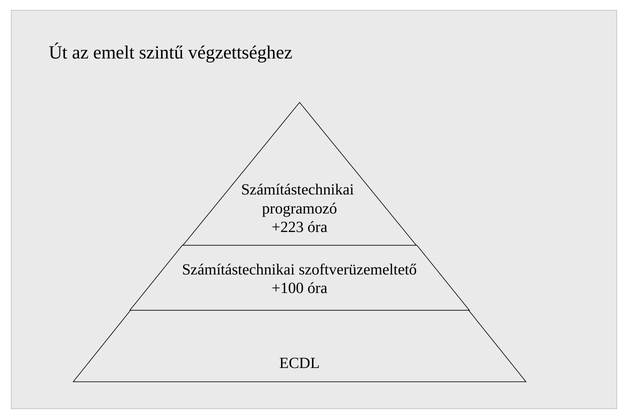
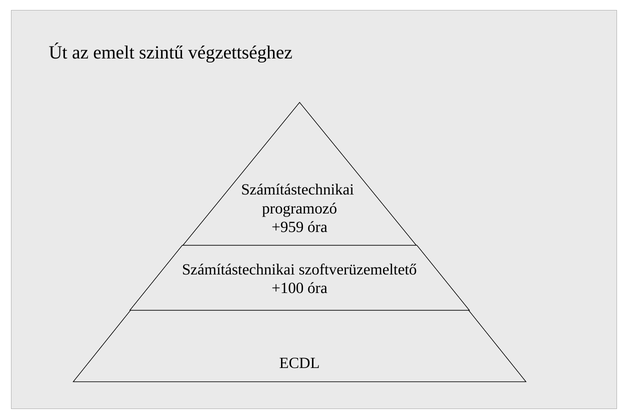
+223: +223 -> +959
